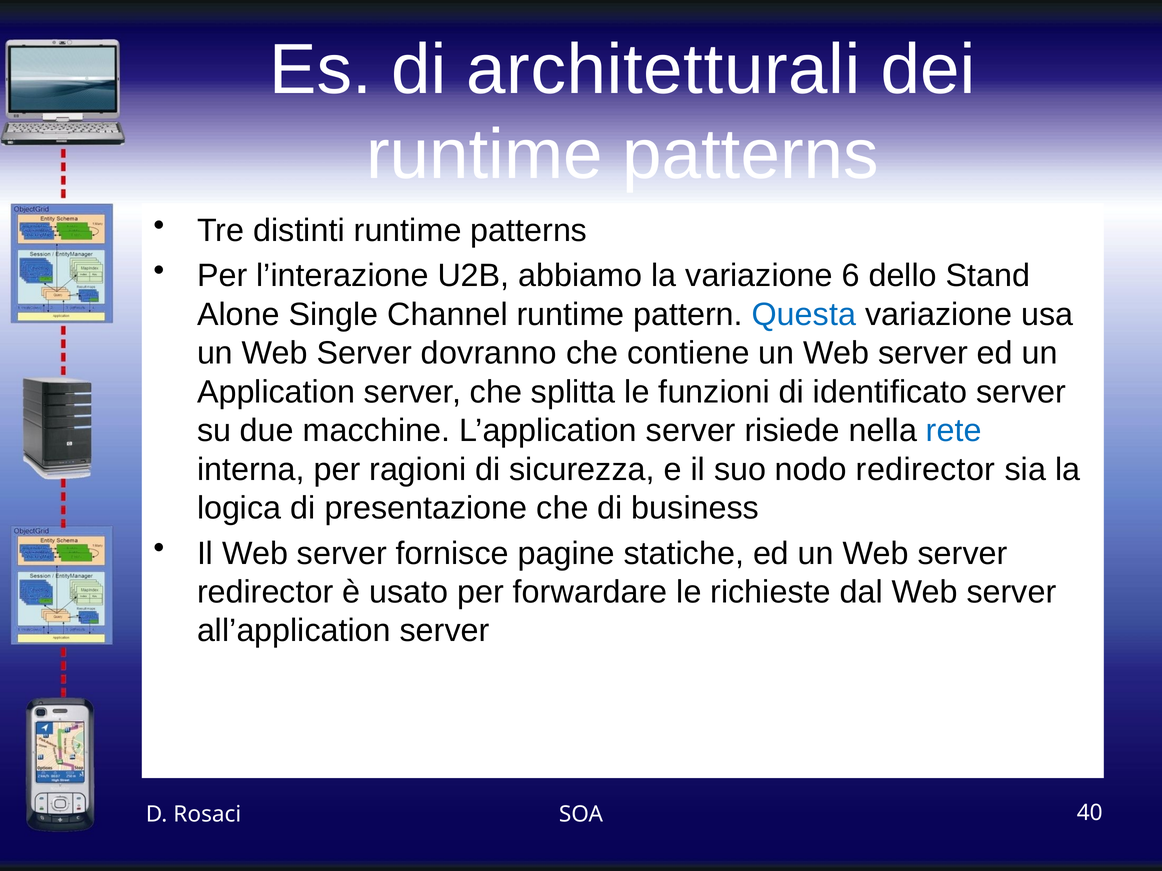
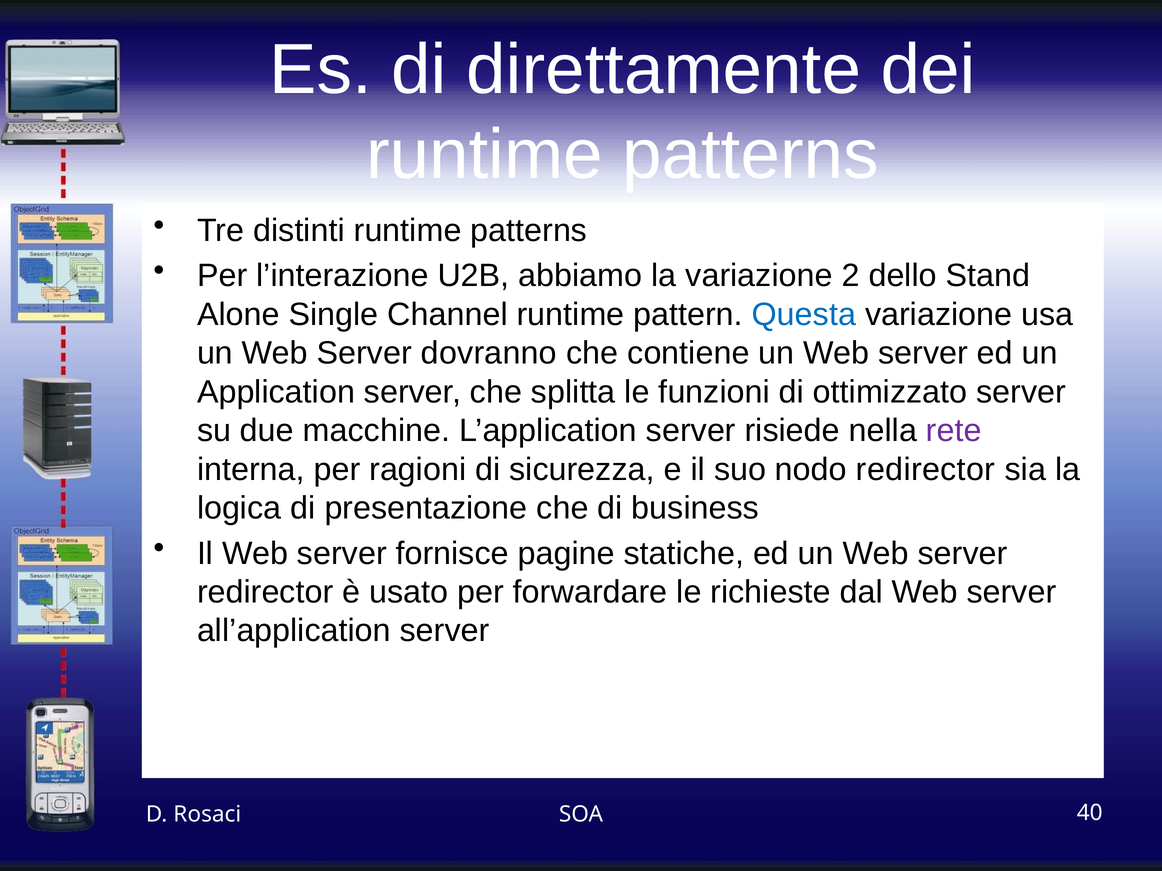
architetturali: architetturali -> direttamente
6: 6 -> 2
identificato: identificato -> ottimizzato
rete colour: blue -> purple
